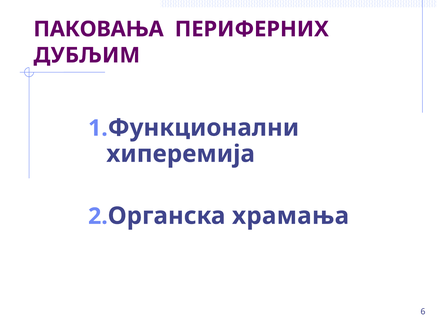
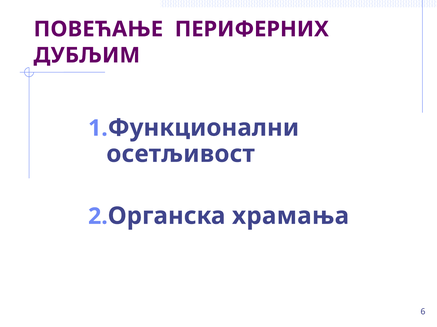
ПАКОВАЊА: ПАКОВАЊА -> ПОВЕЋАЊЕ
хиперемија: хиперемија -> осетљивост
